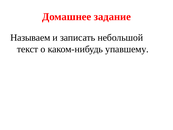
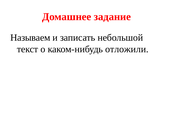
упавшему: упавшему -> отложили
